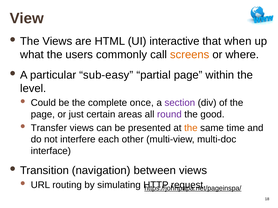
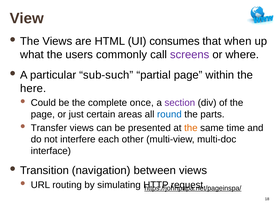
interactive: interactive -> consumes
screens colour: orange -> purple
sub-easy: sub-easy -> sub-such
level: level -> here
round colour: purple -> blue
good: good -> parts
